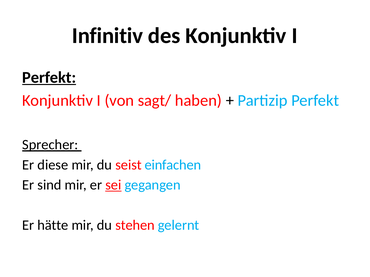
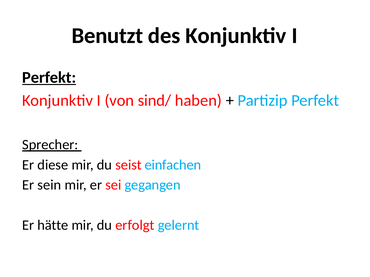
Infinitiv: Infinitiv -> Benutzt
sagt/: sagt/ -> sind/
sind: sind -> sein
sei underline: present -> none
stehen: stehen -> erfolgt
